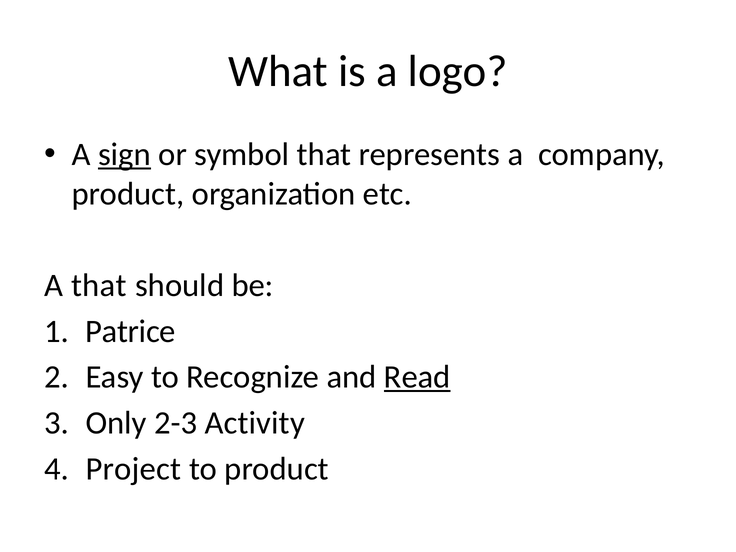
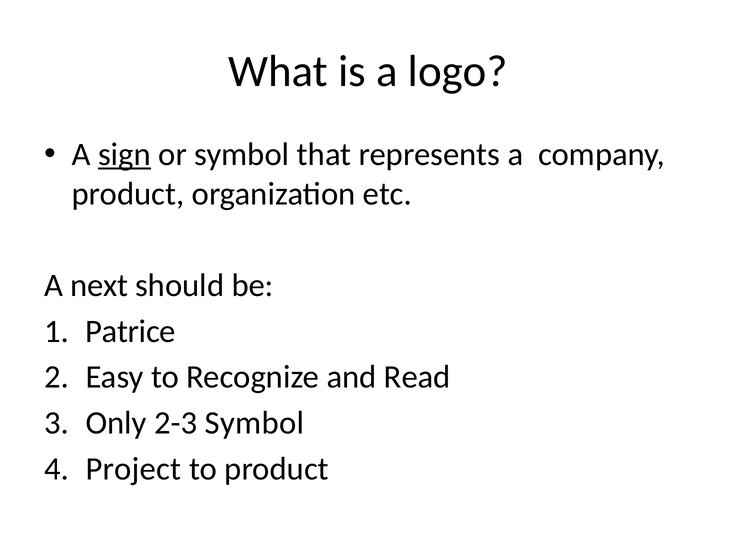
A that: that -> next
Read underline: present -> none
2-3 Activity: Activity -> Symbol
